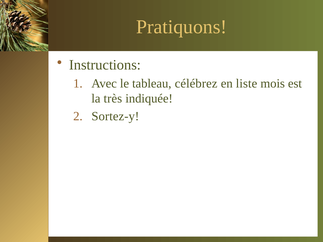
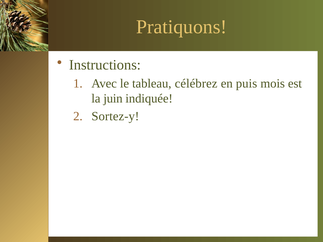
liste: liste -> puis
très: très -> juin
